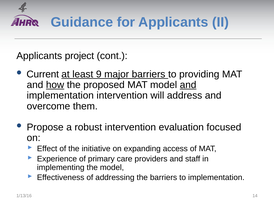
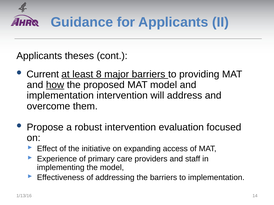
project: project -> theses
9: 9 -> 8
and at (188, 85) underline: present -> none
